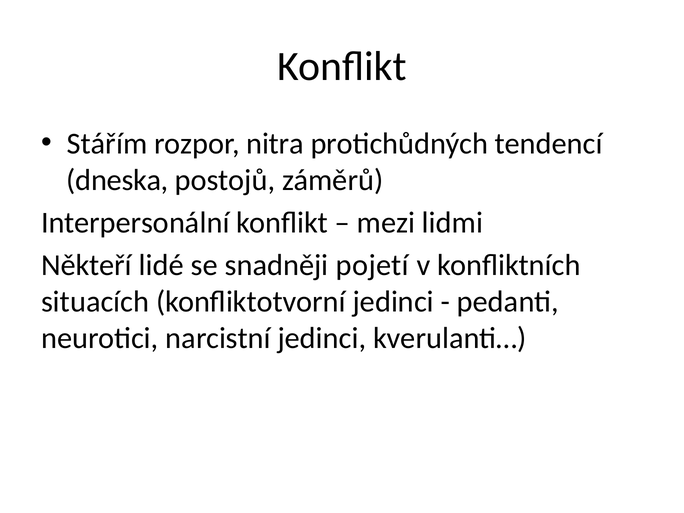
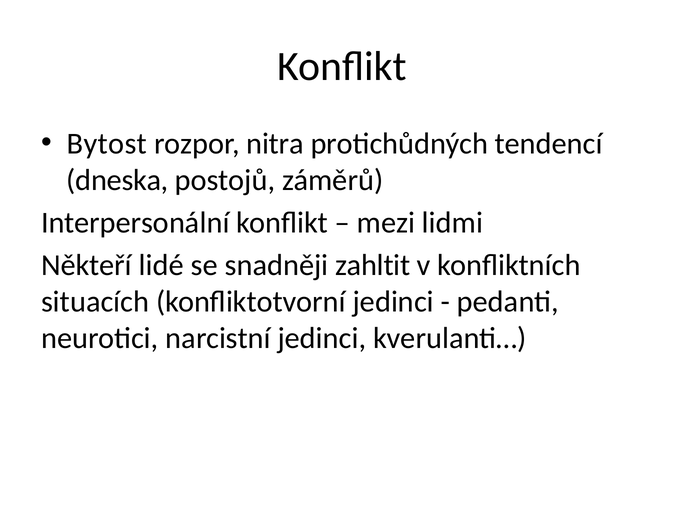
Stářím: Stářím -> Bytost
pojetí: pojetí -> zahltit
